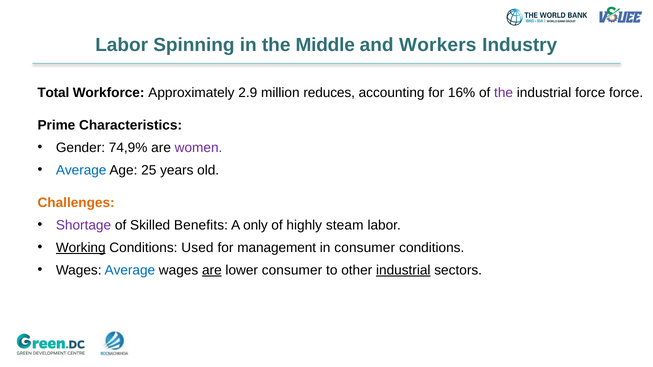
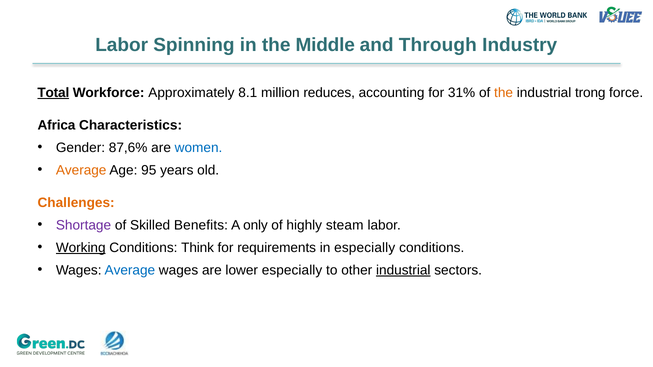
Workers: Workers -> Through
Total underline: none -> present
2.9: 2.9 -> 8.1
16%: 16% -> 31%
the at (504, 93) colour: purple -> orange
industrial force: force -> trong
Prime: Prime -> Africa
74,9%: 74,9% -> 87,6%
women colour: purple -> blue
Average at (81, 170) colour: blue -> orange
25: 25 -> 95
Used: Used -> Think
management: management -> requirements
in consumer: consumer -> especially
are at (212, 270) underline: present -> none
lower consumer: consumer -> especially
